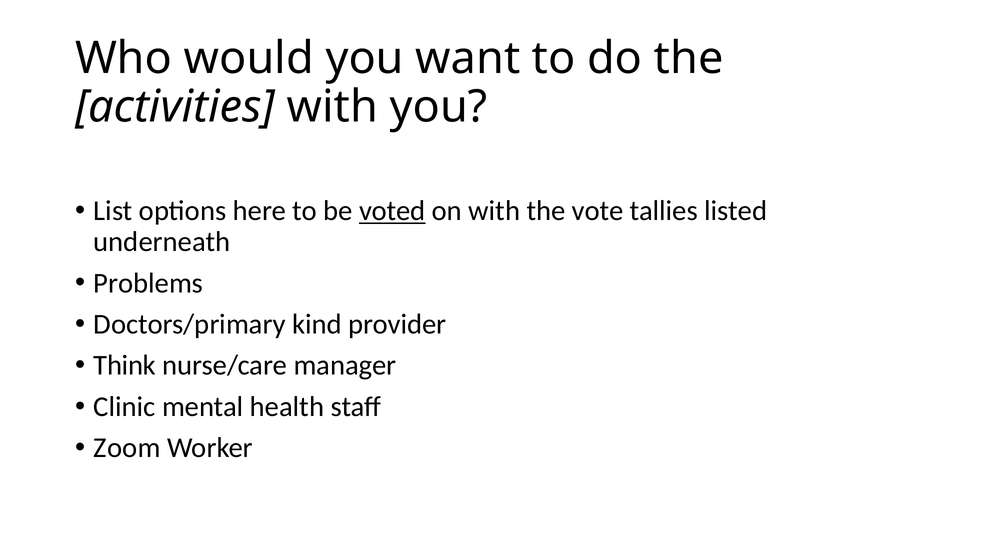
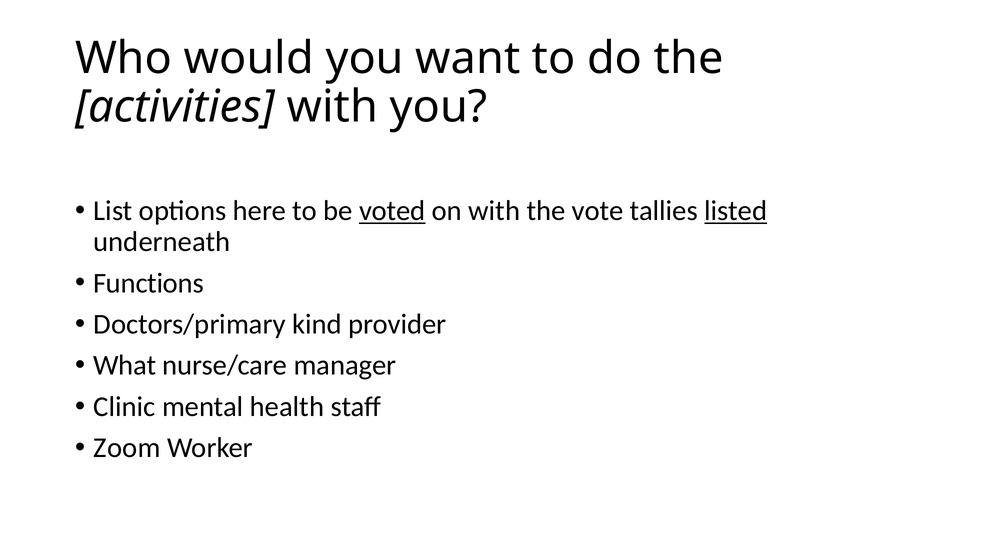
listed underline: none -> present
Problems: Problems -> Functions
Think: Think -> What
